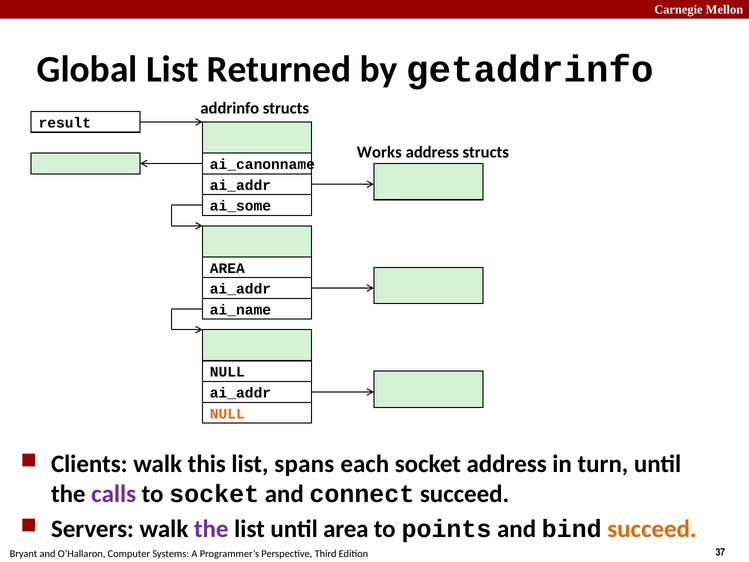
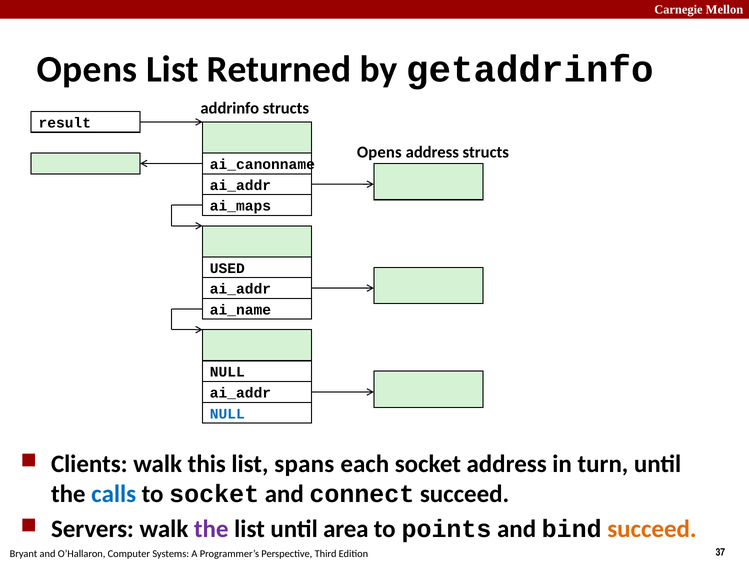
Global at (87, 70): Global -> Opens
Works at (379, 152): Works -> Opens
ai_some: ai_some -> ai_maps
AREA at (227, 268): AREA -> USED
NULL at (227, 414) colour: orange -> blue
calls colour: purple -> blue
